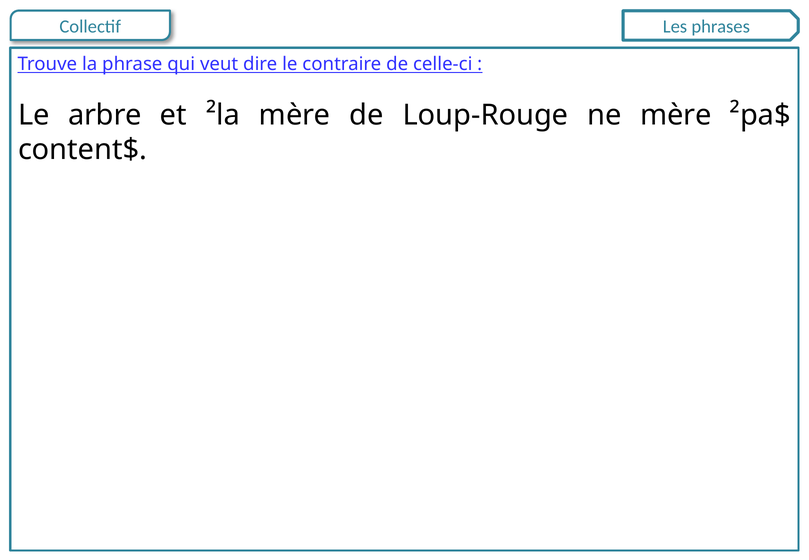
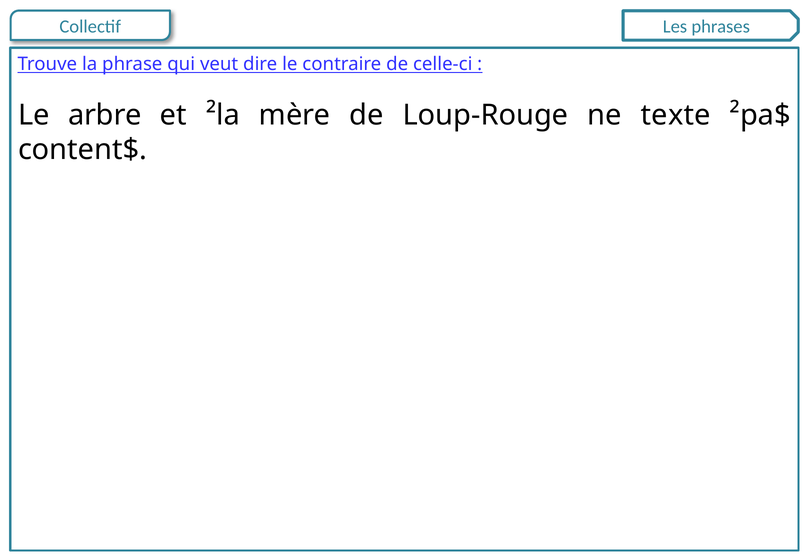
ne mère: mère -> texte
